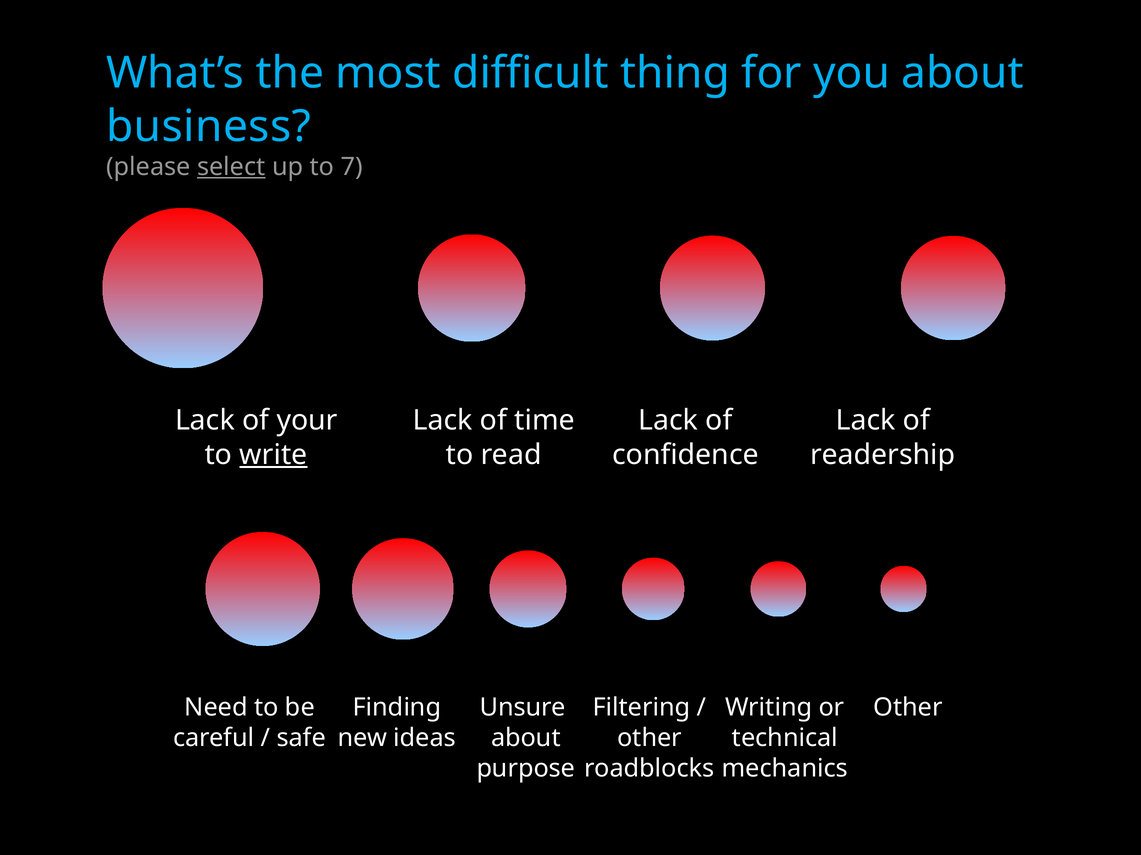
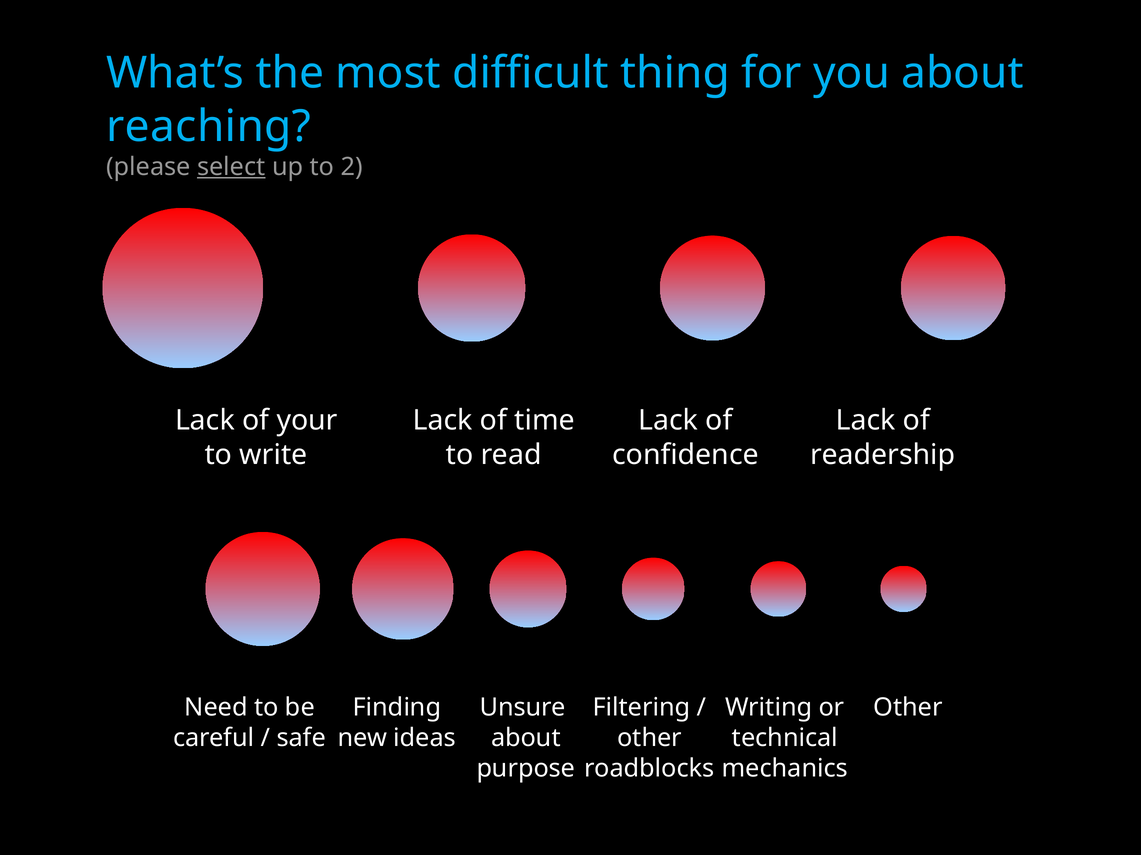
business: business -> reaching
7: 7 -> 2
write underline: present -> none
